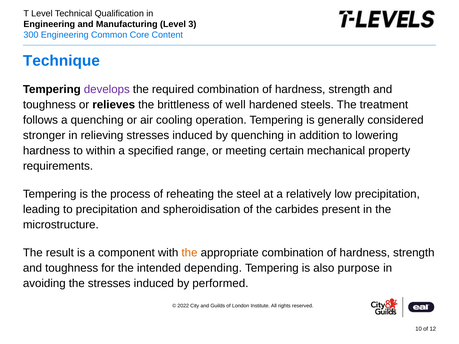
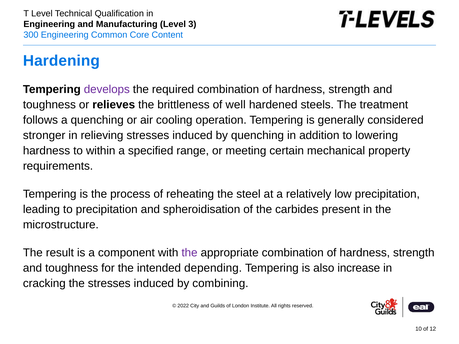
Technique: Technique -> Hardening
the at (190, 253) colour: orange -> purple
purpose: purpose -> increase
avoiding: avoiding -> cracking
performed: performed -> combining
